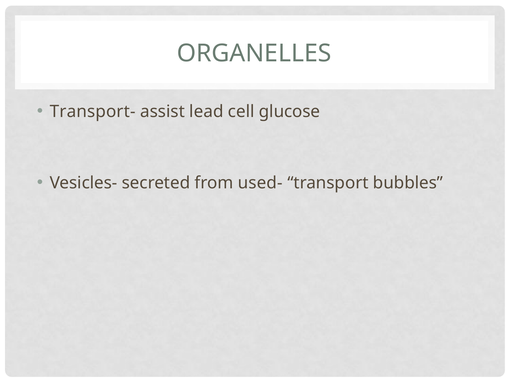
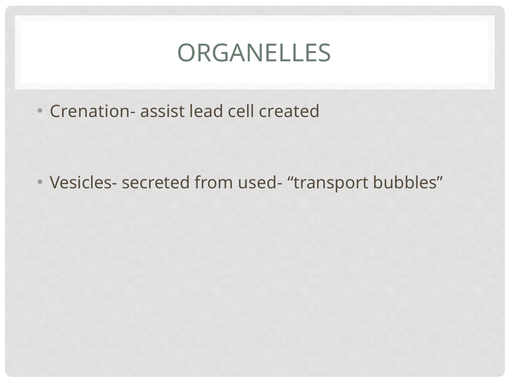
Transport-: Transport- -> Crenation-
glucose: glucose -> created
